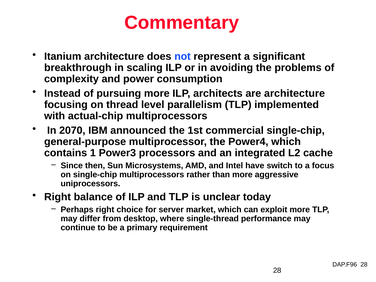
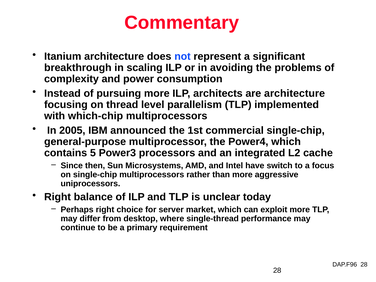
actual-chip: actual-chip -> which-chip
2070: 2070 -> 2005
1: 1 -> 5
